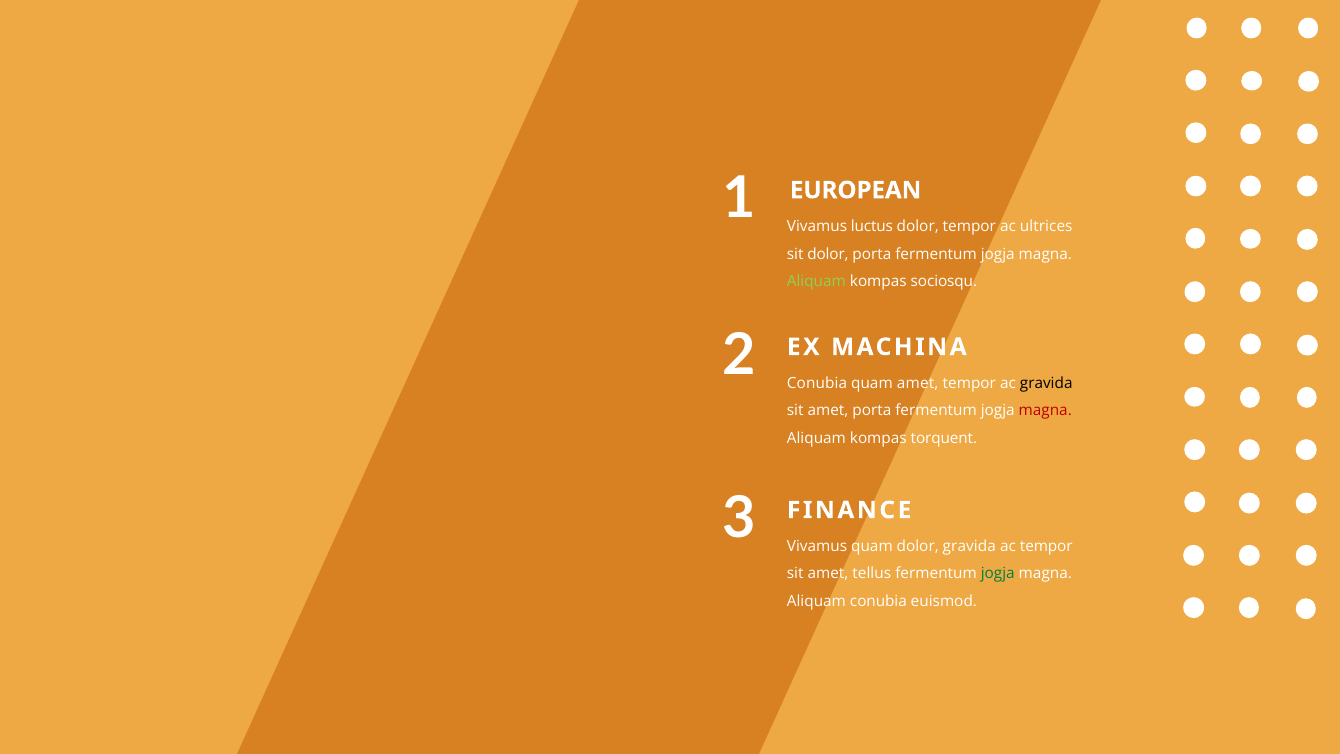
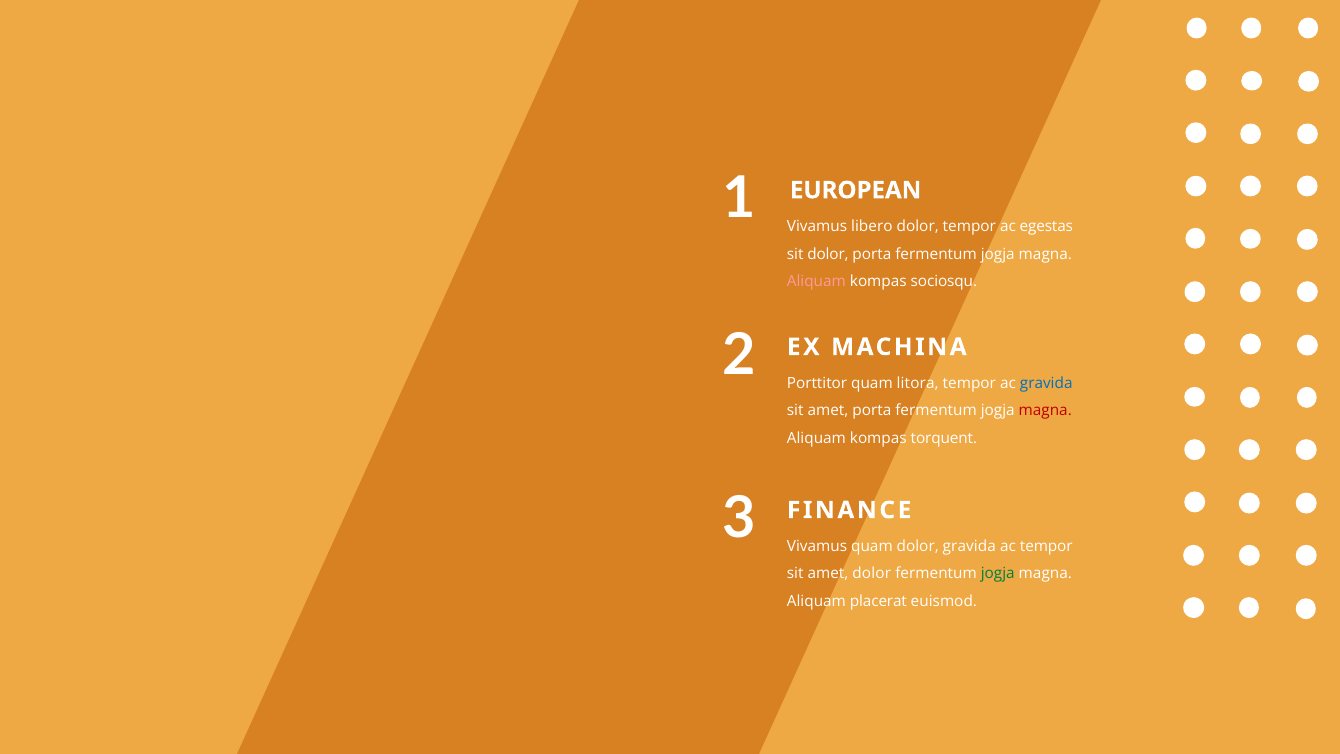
luctus: luctus -> libero
ultrices: ultrices -> egestas
Aliquam at (816, 281) colour: light green -> pink
Conubia at (817, 383): Conubia -> Porttitor
quam amet: amet -> litora
gravida at (1046, 383) colour: black -> blue
amet tellus: tellus -> dolor
Aliquam conubia: conubia -> placerat
